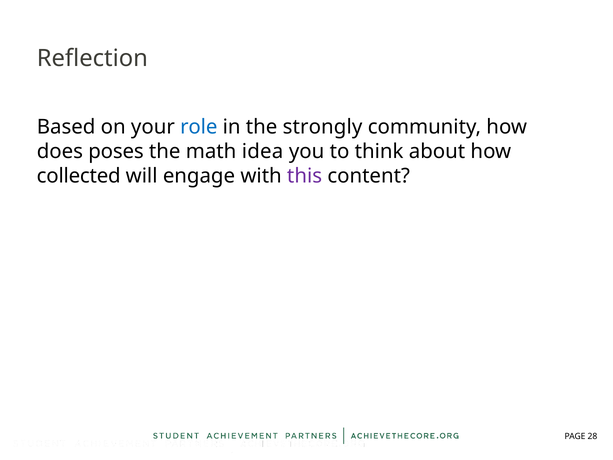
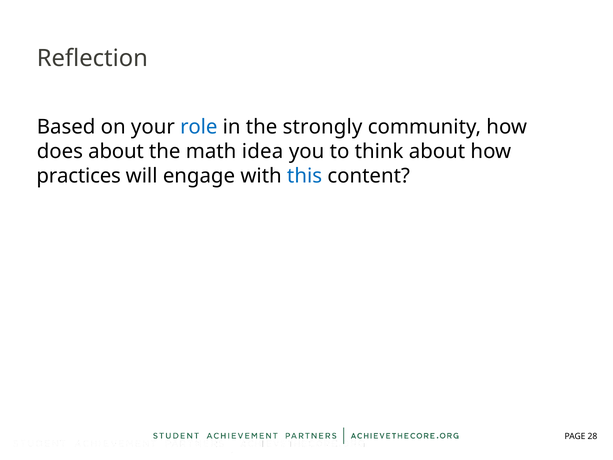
does poses: poses -> about
collected: collected -> practices
this colour: purple -> blue
